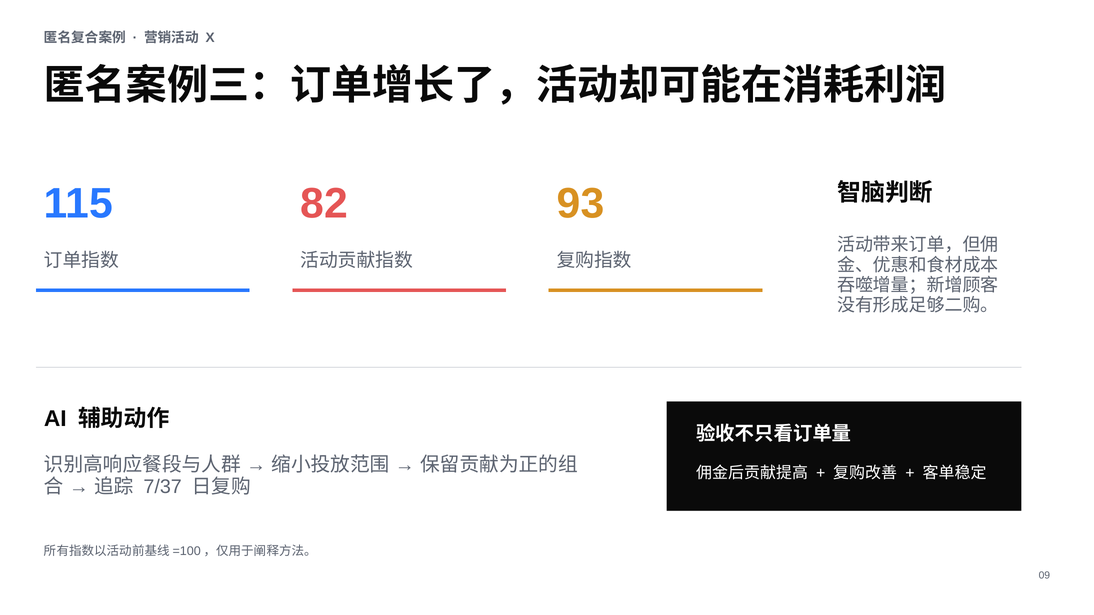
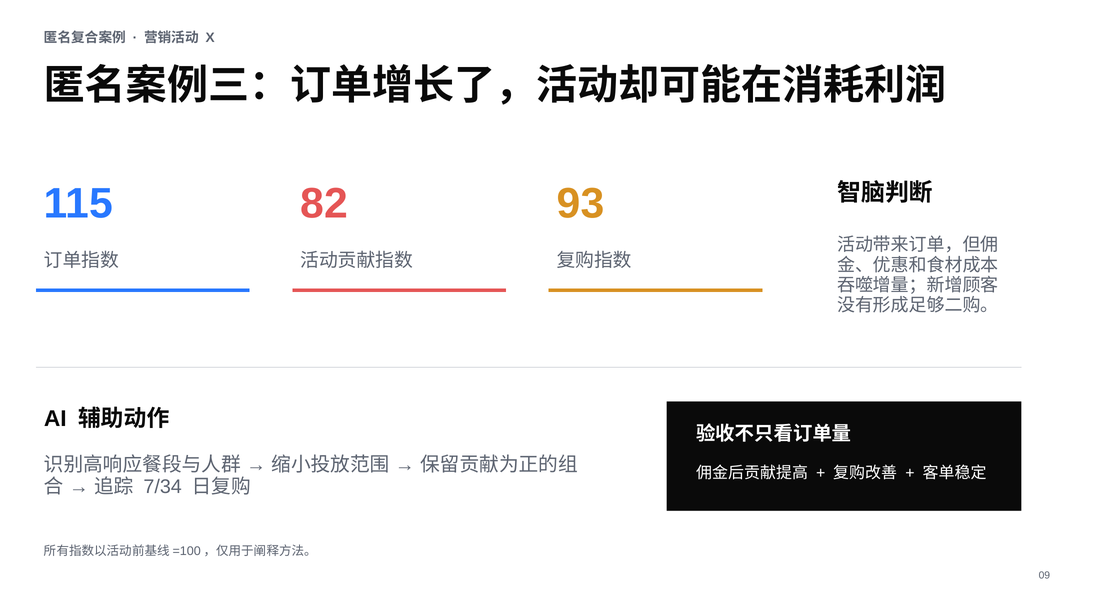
7/37: 7/37 -> 7/34
